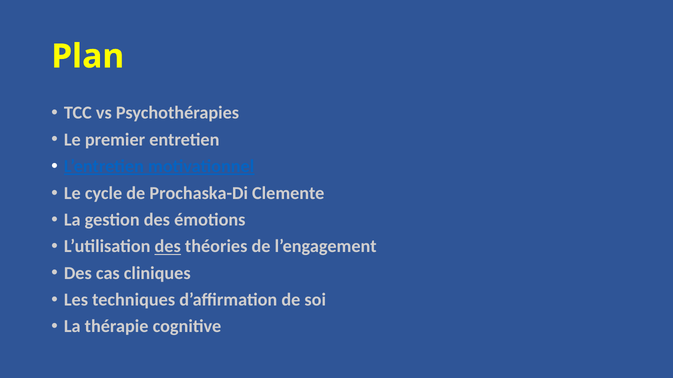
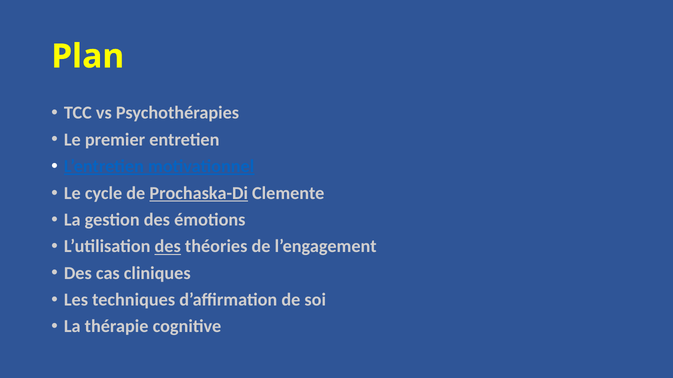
Prochaska-Di underline: none -> present
